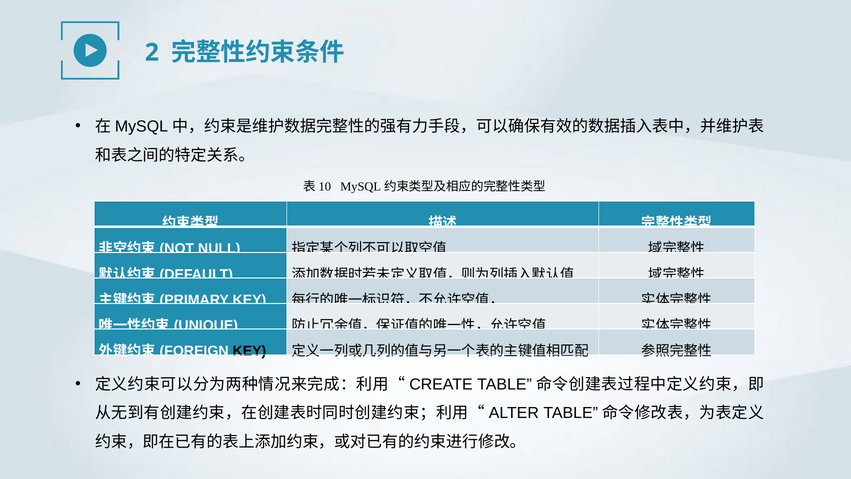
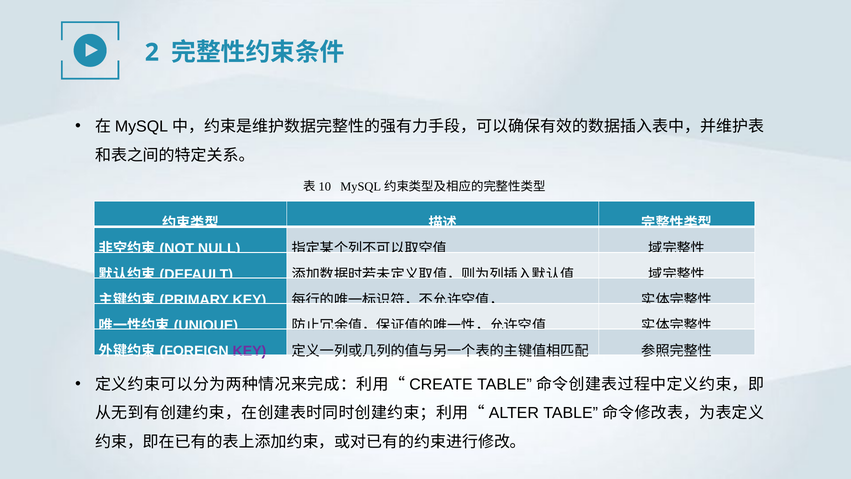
KEY at (249, 351) colour: black -> purple
